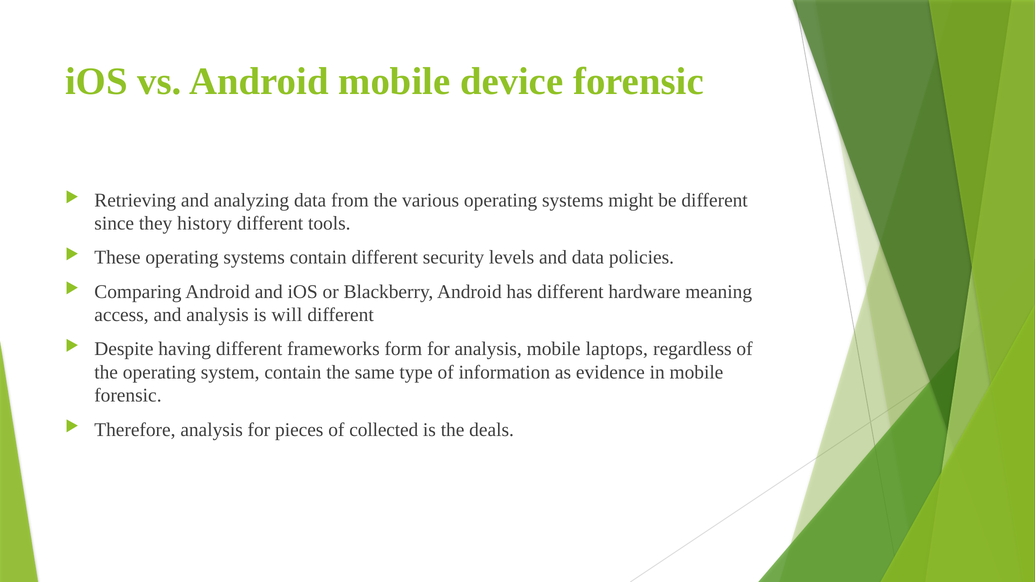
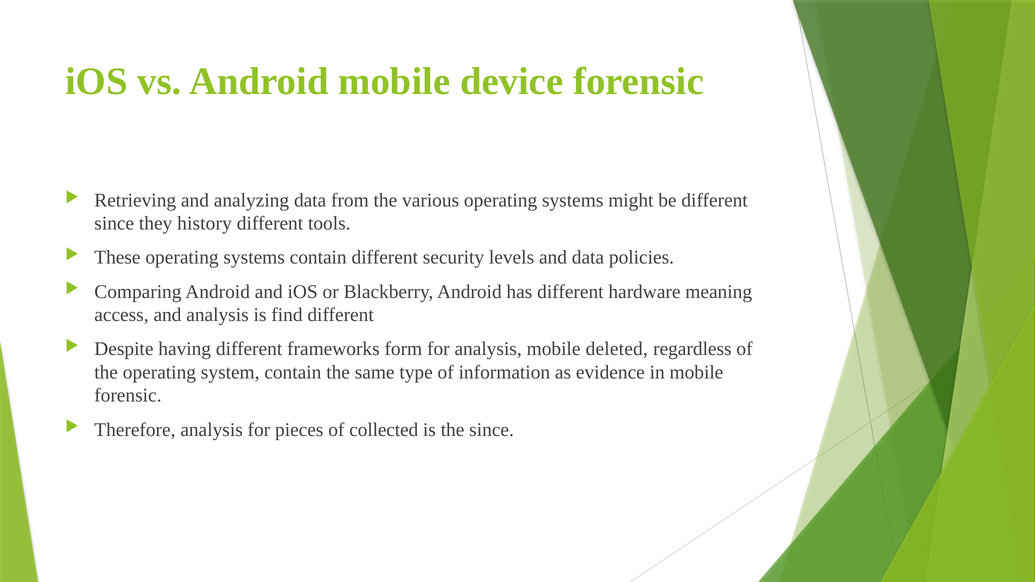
will: will -> find
laptops: laptops -> deleted
the deals: deals -> since
